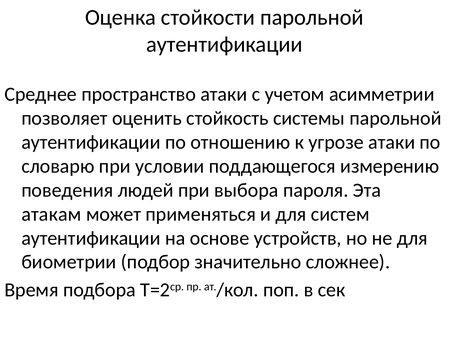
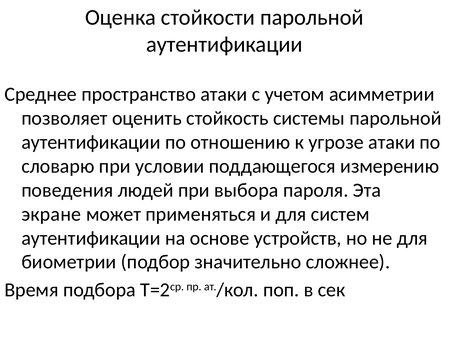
атакам: атакам -> экране
